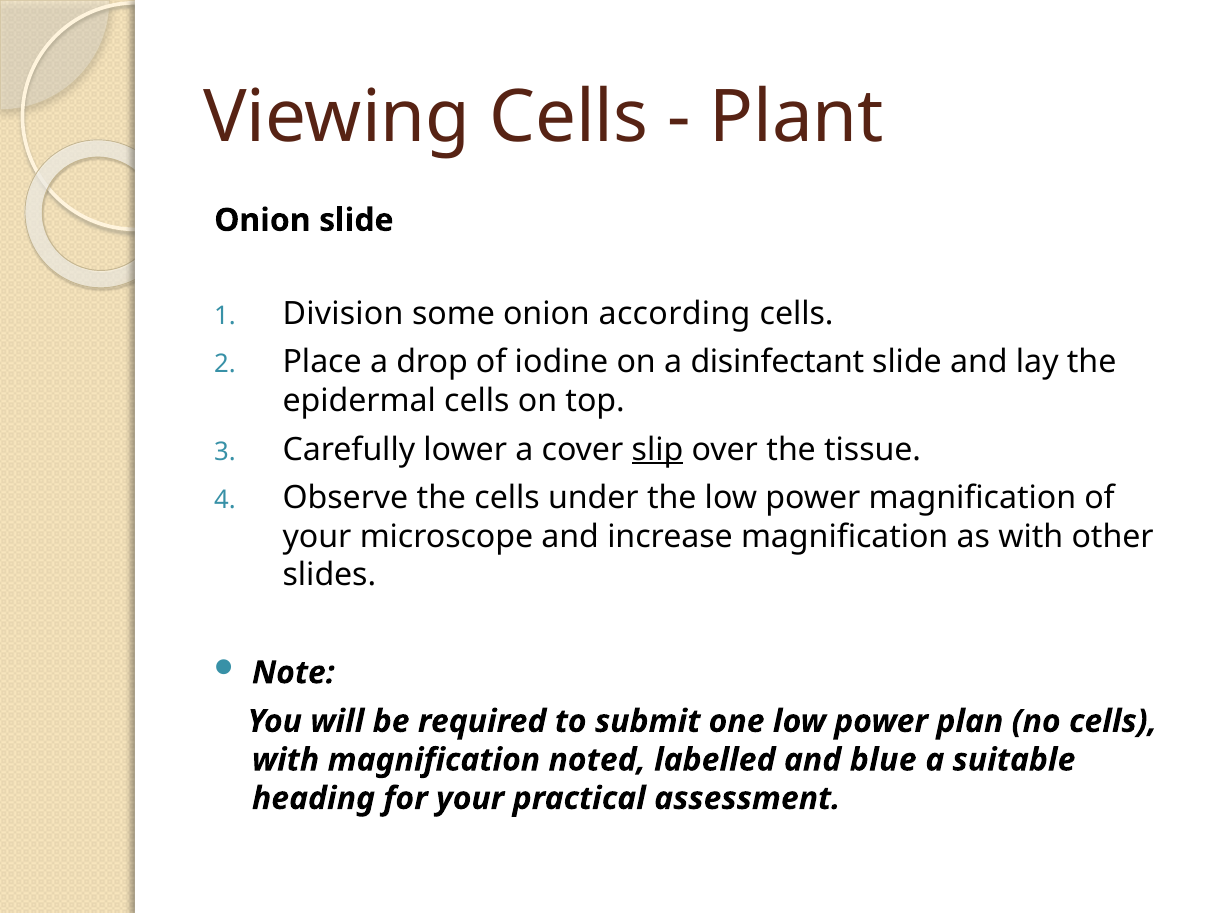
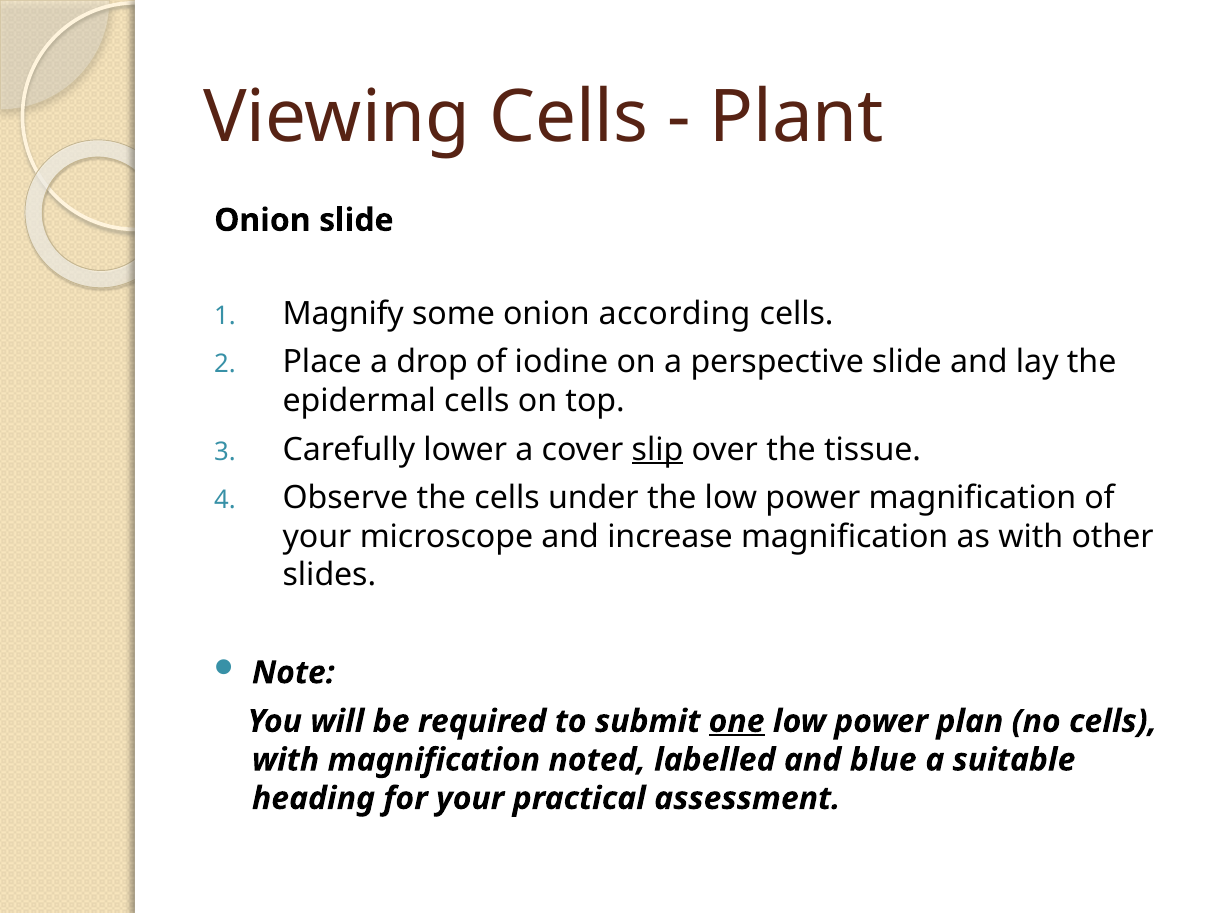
Division: Division -> Magnify
disinfectant: disinfectant -> perspective
one underline: none -> present
